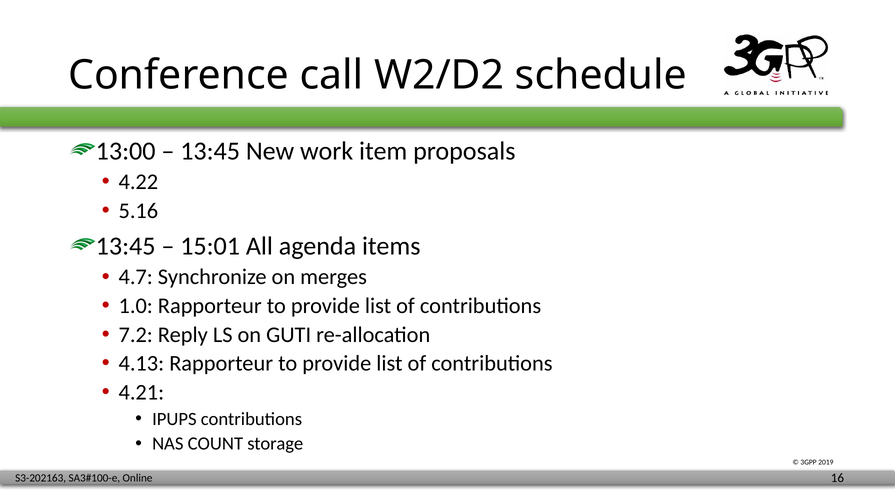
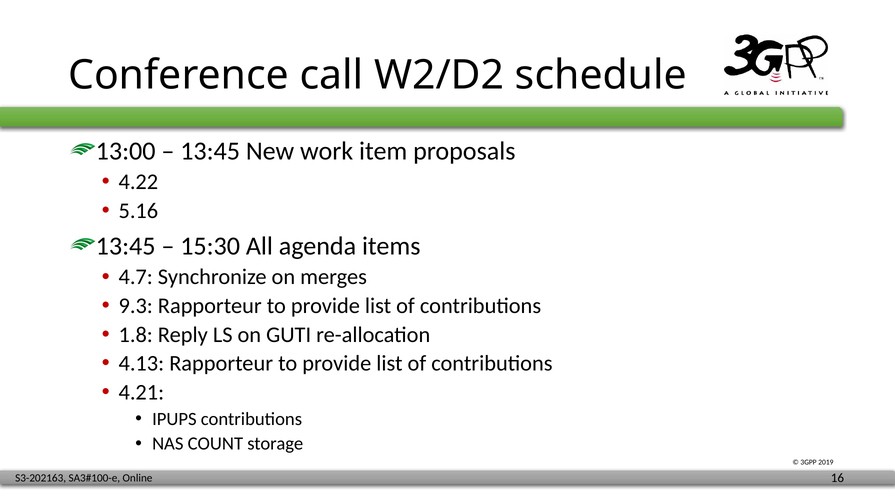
15:01: 15:01 -> 15:30
1.0: 1.0 -> 9.3
7.2: 7.2 -> 1.8
